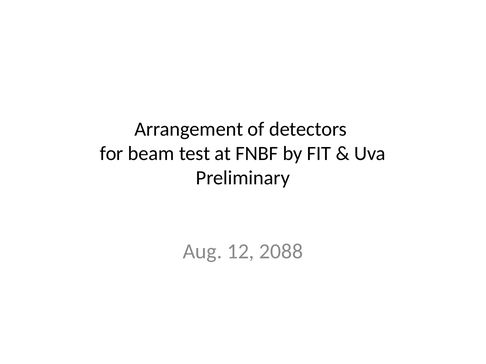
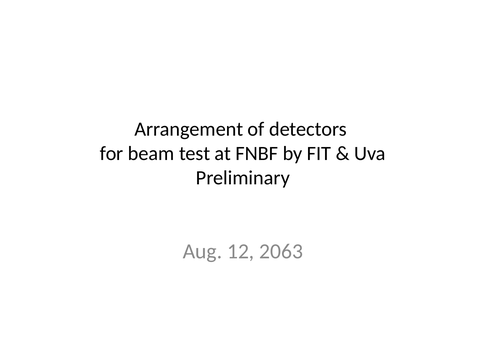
2088: 2088 -> 2063
